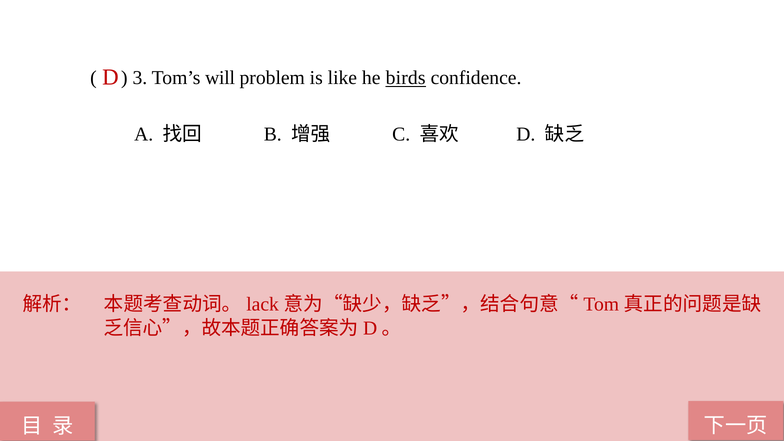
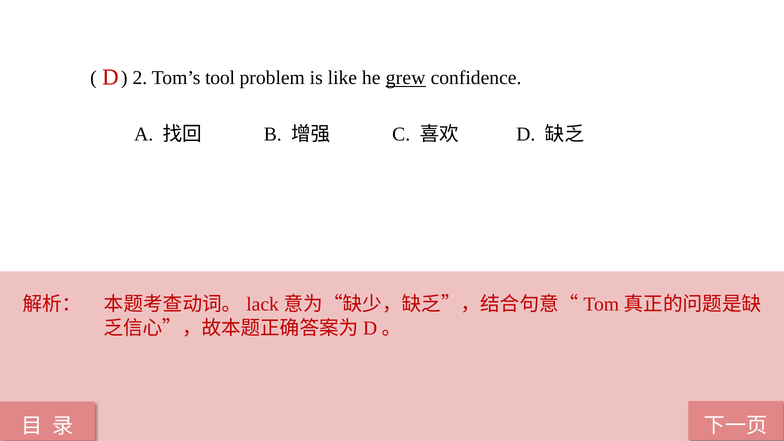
3: 3 -> 2
will: will -> tool
birds: birds -> grew
